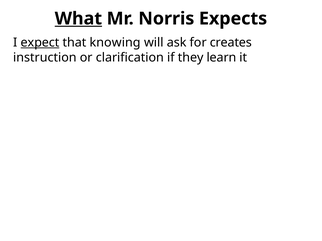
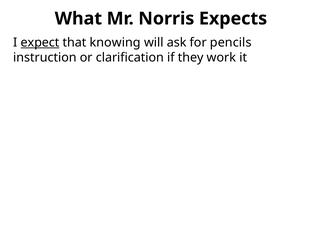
What underline: present -> none
creates: creates -> pencils
learn: learn -> work
